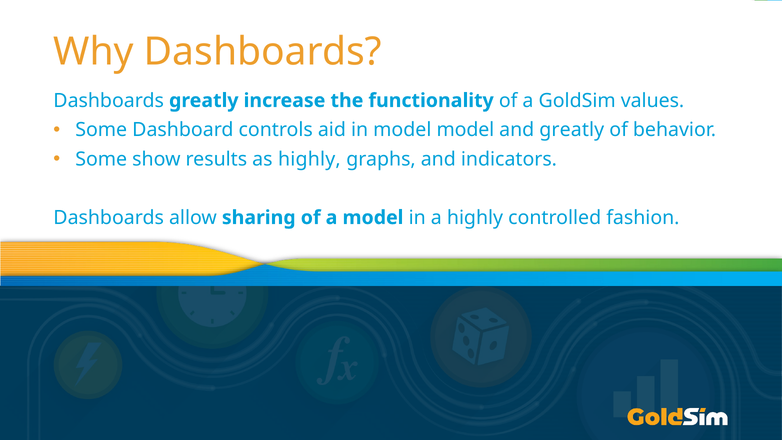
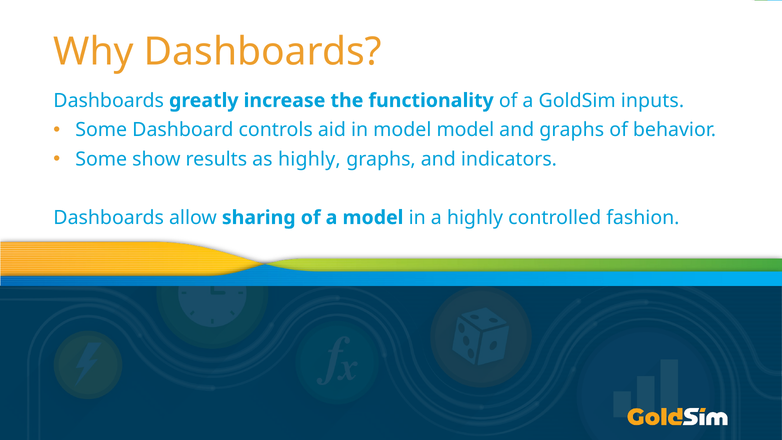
values: values -> inputs
and greatly: greatly -> graphs
